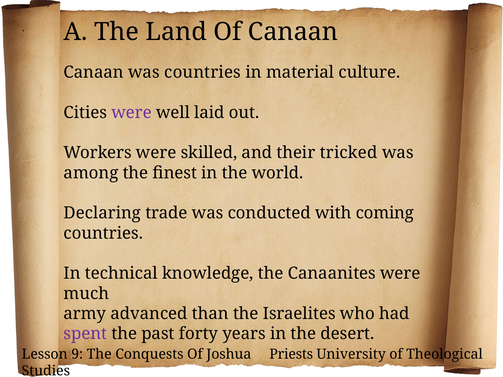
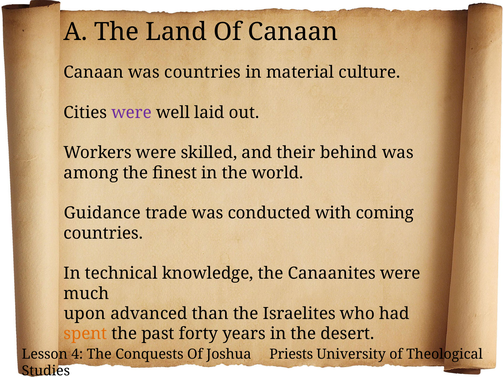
tricked: tricked -> behind
Declaring: Declaring -> Guidance
army: army -> upon
spent colour: purple -> orange
9: 9 -> 4
